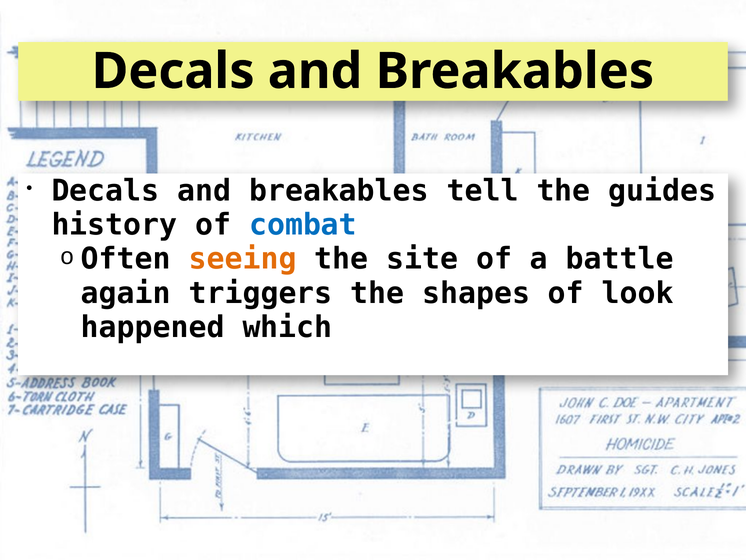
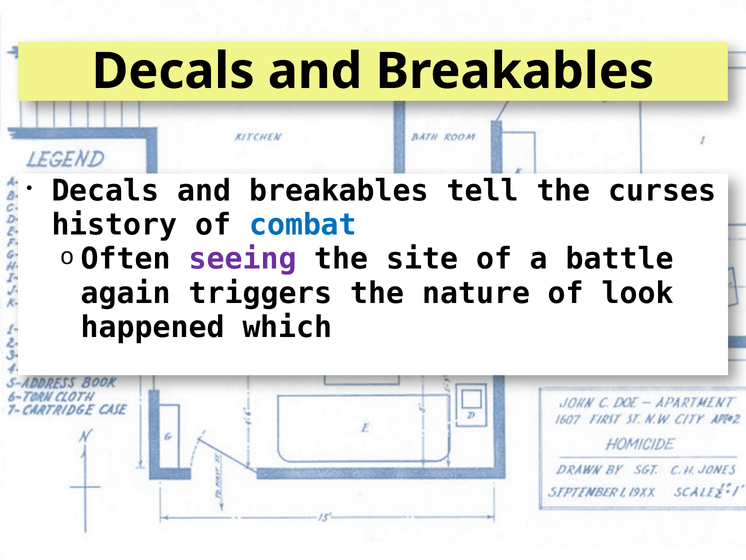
guides: guides -> curses
seeing colour: orange -> purple
shapes: shapes -> nature
